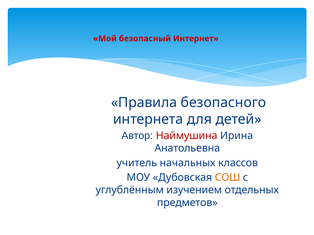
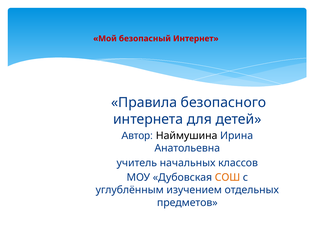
Наймушина colour: red -> black
